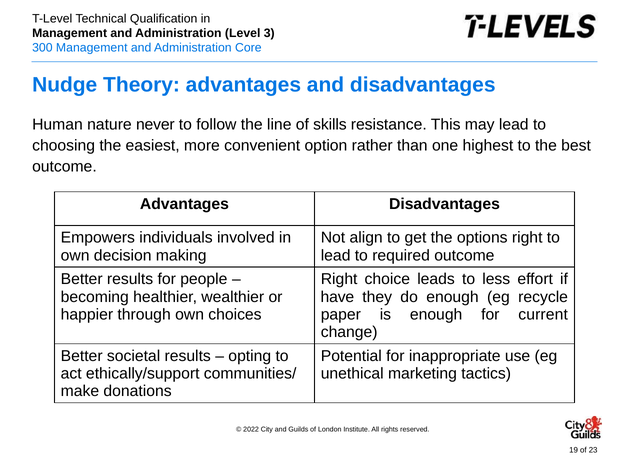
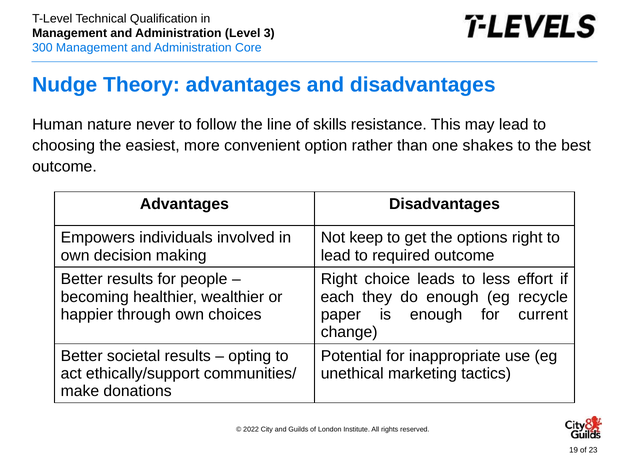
highest: highest -> shakes
align: align -> keep
have: have -> each
